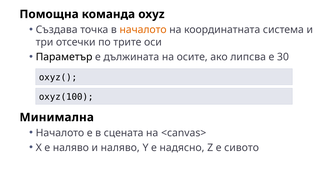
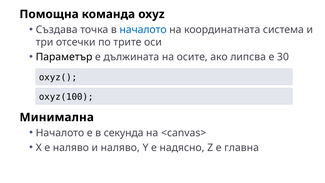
началото at (143, 30) colour: orange -> blue
сцената: сцената -> секунда
сивото: сивото -> главна
